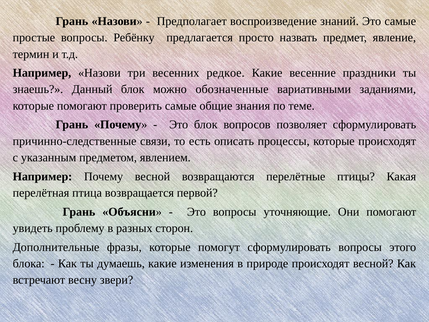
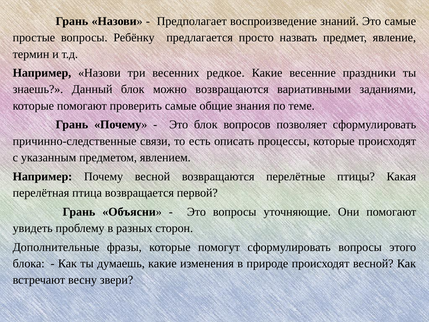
можно обозначенные: обозначенные -> возвращаются
